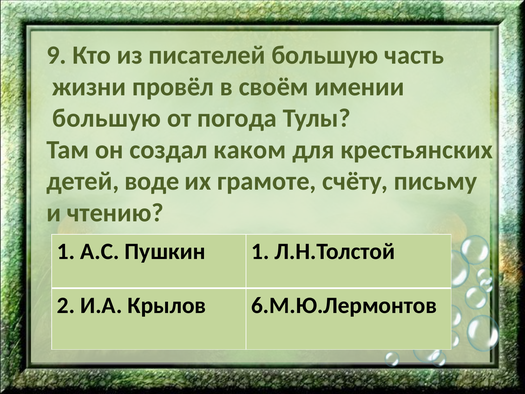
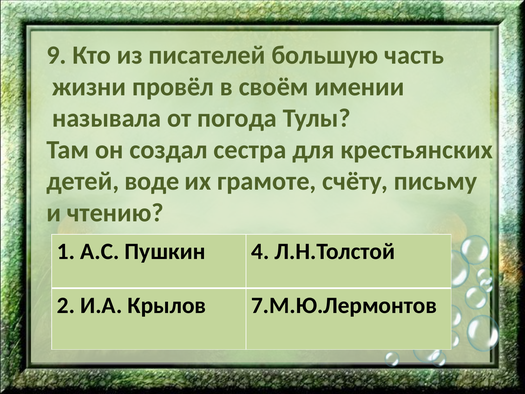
большую at (107, 118): большую -> называла
каком: каком -> сестра
Пушкин 1: 1 -> 4
6.М.Ю.Лермонтов: 6.М.Ю.Лермонтов -> 7.М.Ю.Лермонтов
